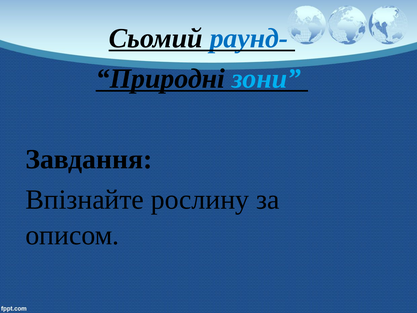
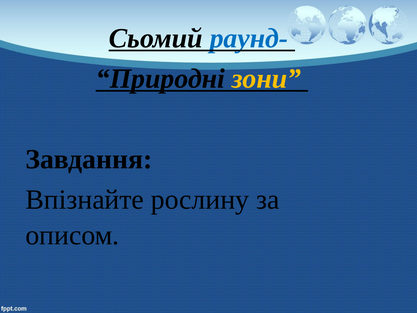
зони colour: light blue -> yellow
